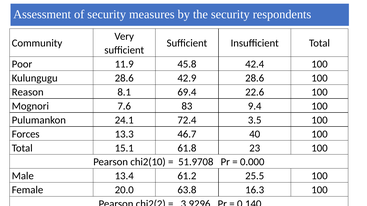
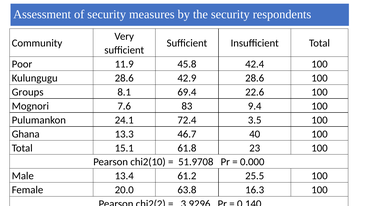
Reason: Reason -> Groups
Forces: Forces -> Ghana
